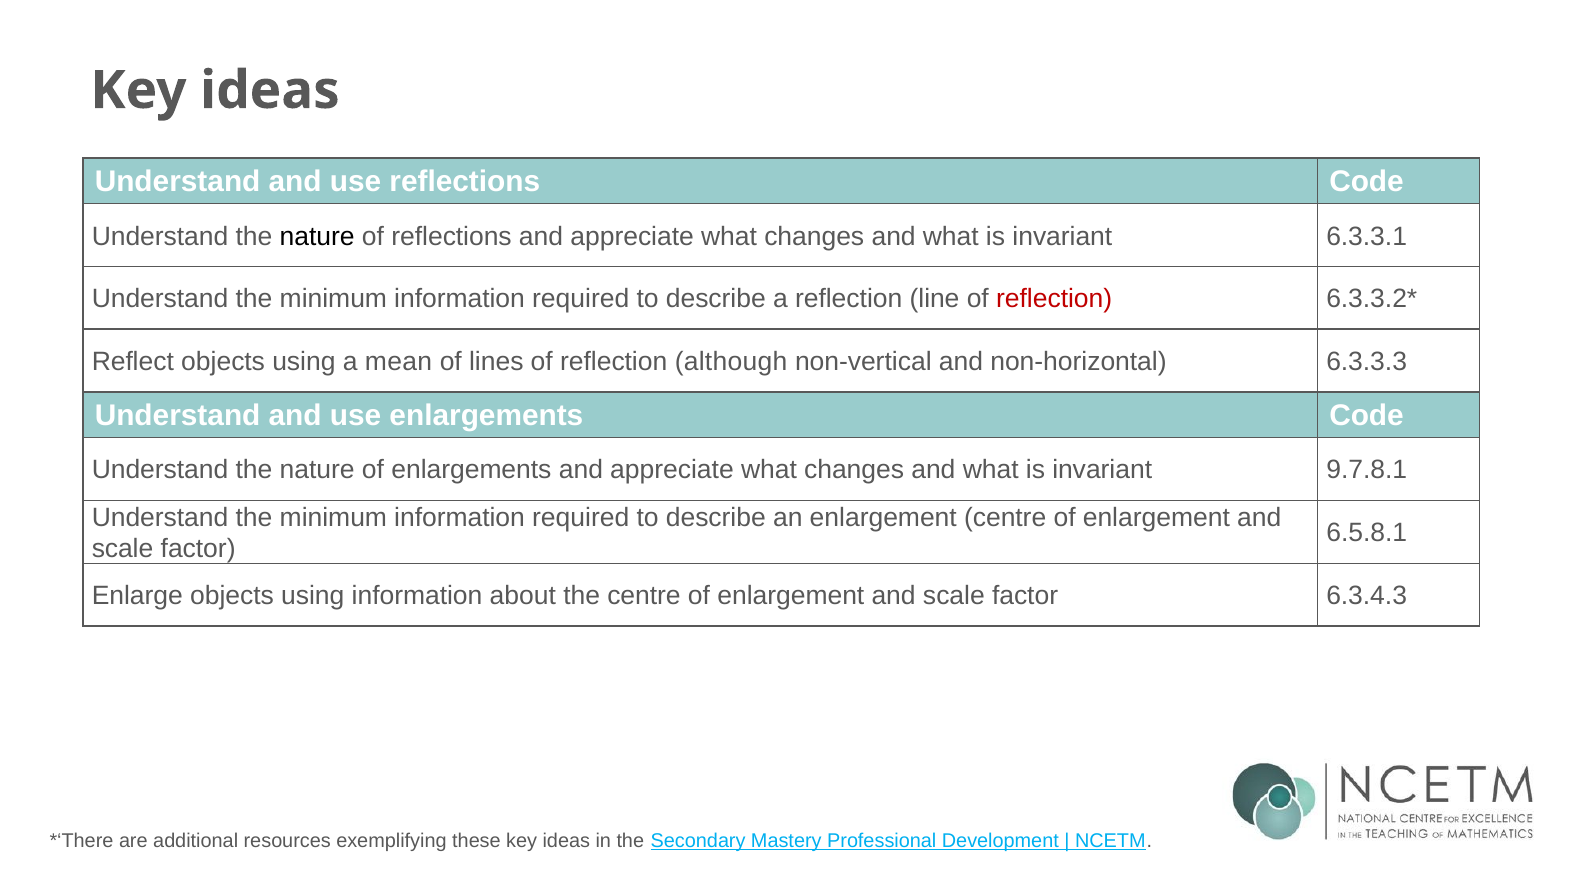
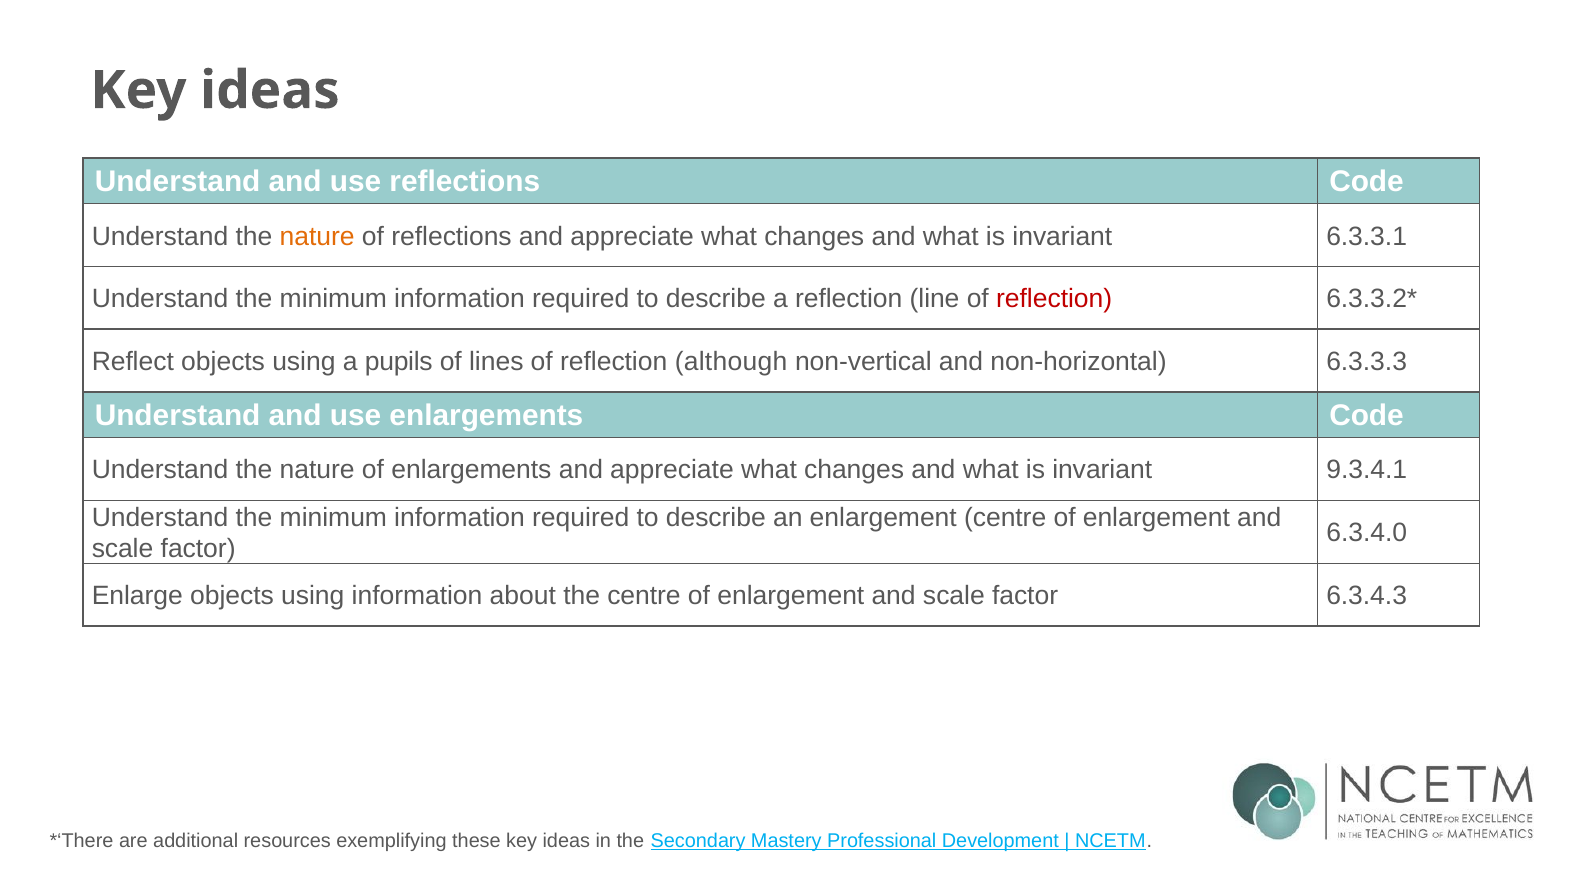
nature at (317, 236) colour: black -> orange
mean: mean -> pupils
9.7.8.1: 9.7.8.1 -> 9.3.4.1
6.5.8.1: 6.5.8.1 -> 6.3.4.0
